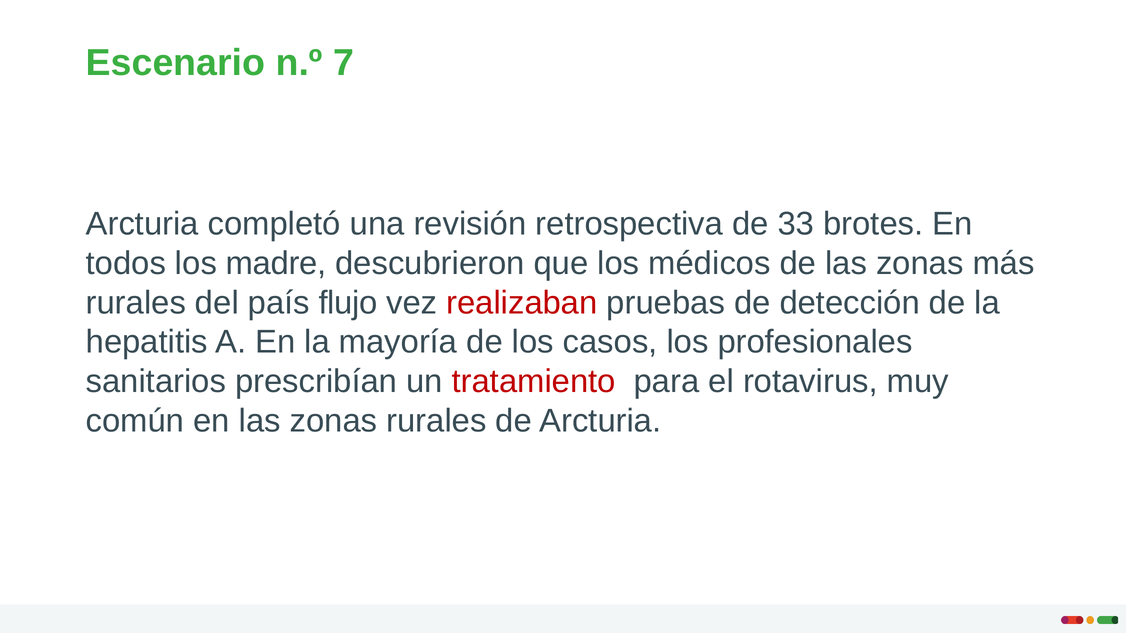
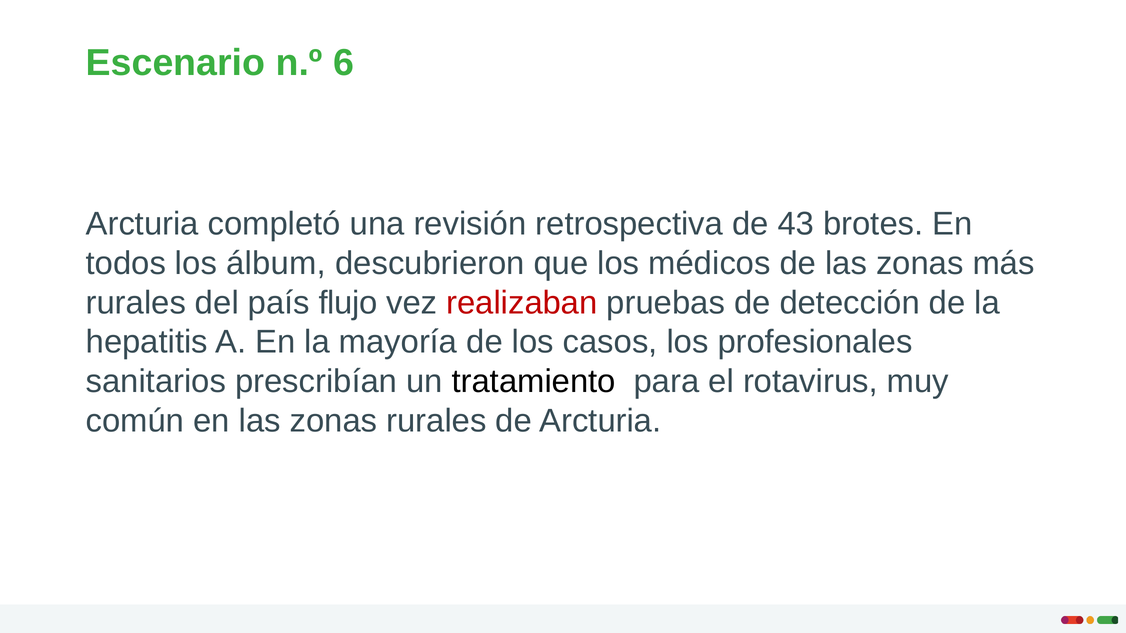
7: 7 -> 6
33: 33 -> 43
madre: madre -> álbum
tratamiento colour: red -> black
